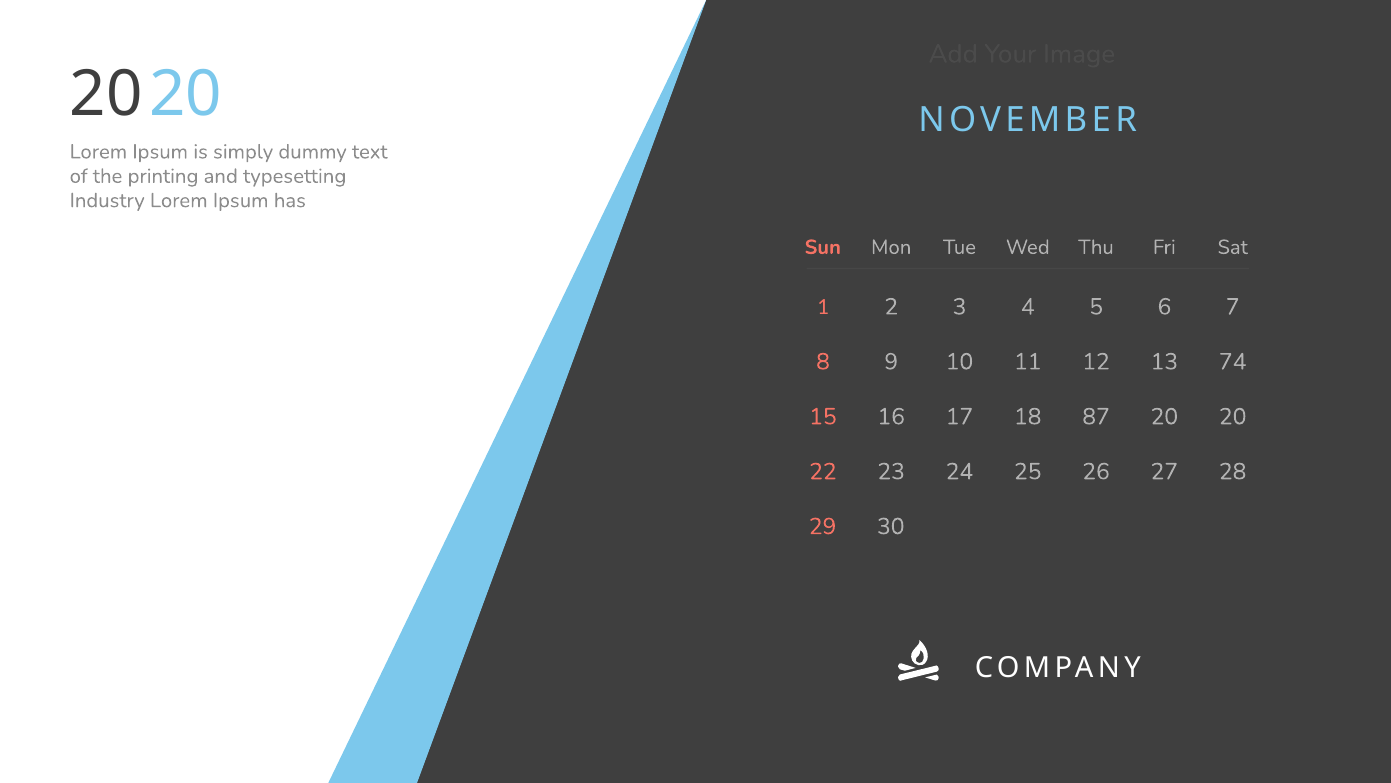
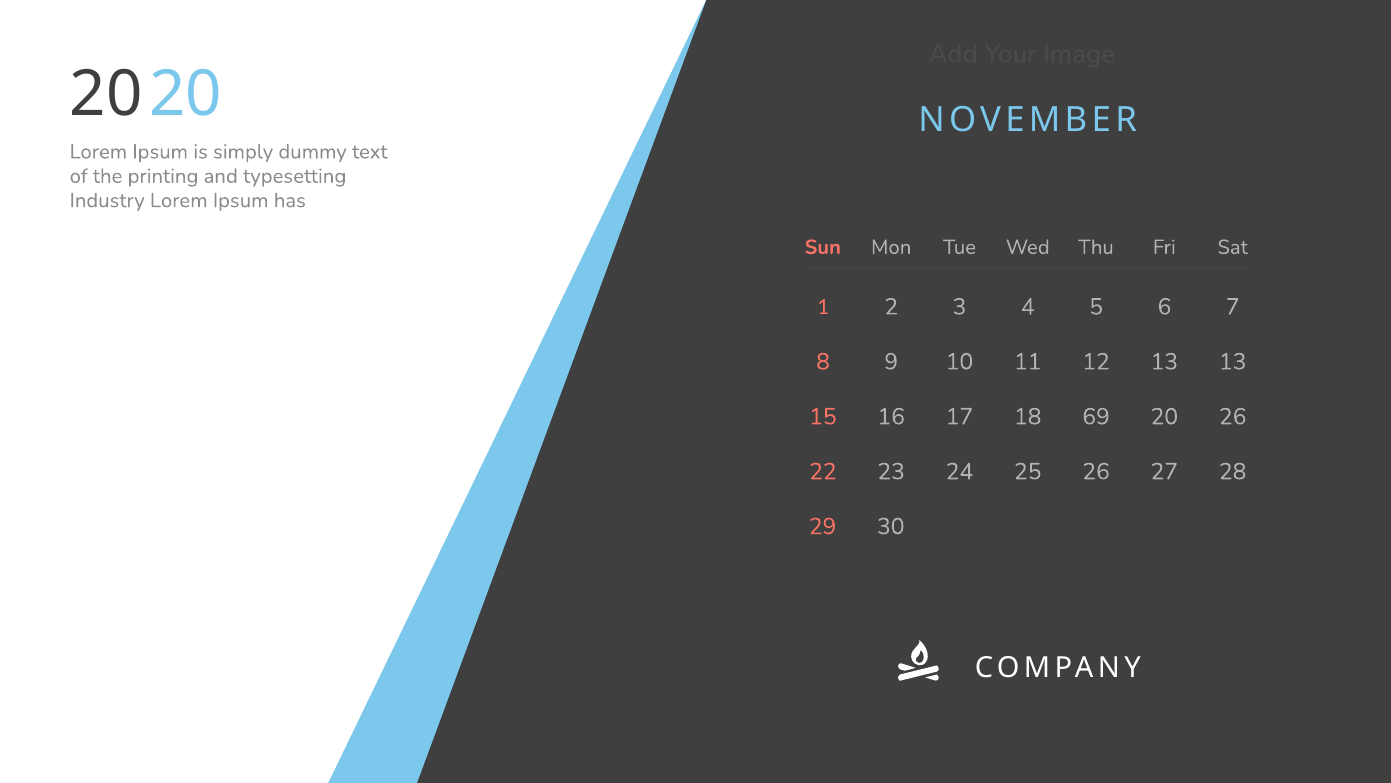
13 74: 74 -> 13
87: 87 -> 69
20 20: 20 -> 26
